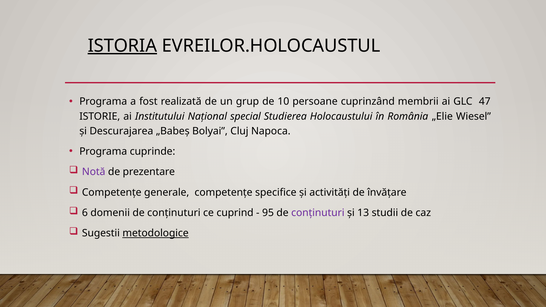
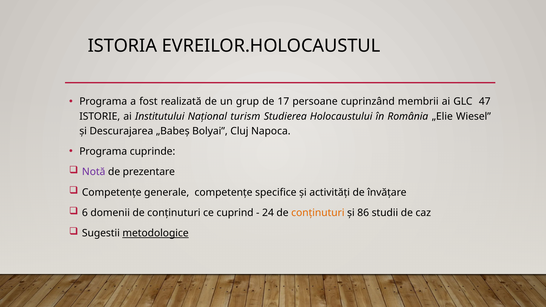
ISTORIA underline: present -> none
10: 10 -> 17
special: special -> turism
95: 95 -> 24
conținuturi at (318, 213) colour: purple -> orange
13: 13 -> 86
